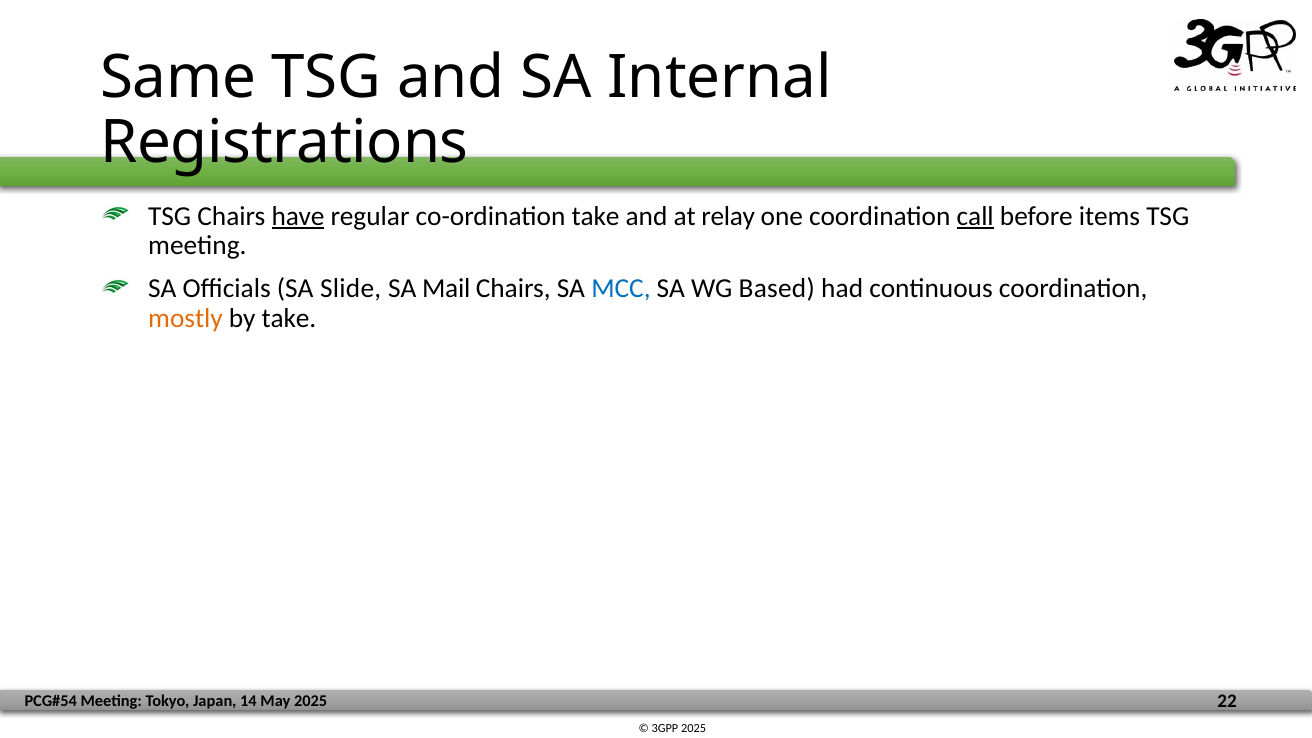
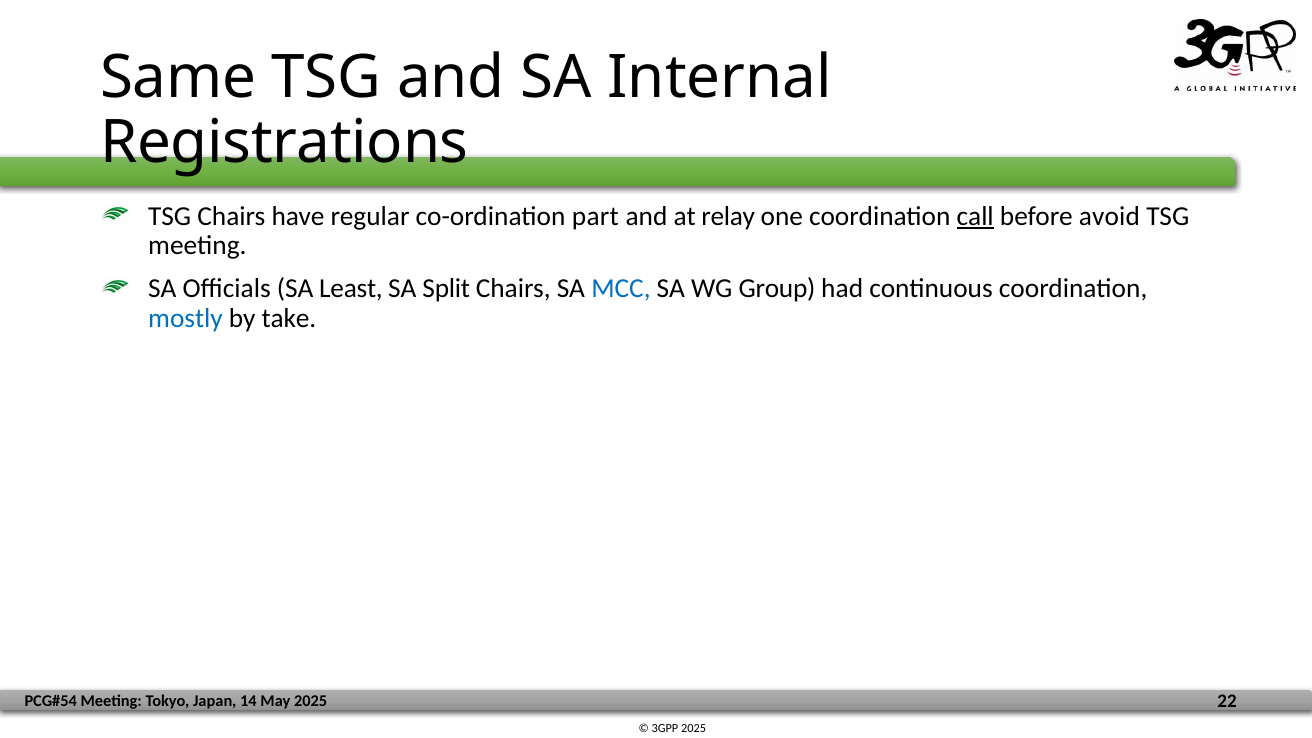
have underline: present -> none
co-ordination take: take -> part
items: items -> avoid
Slide: Slide -> Least
Mail: Mail -> Split
Based: Based -> Group
mostly colour: orange -> blue
